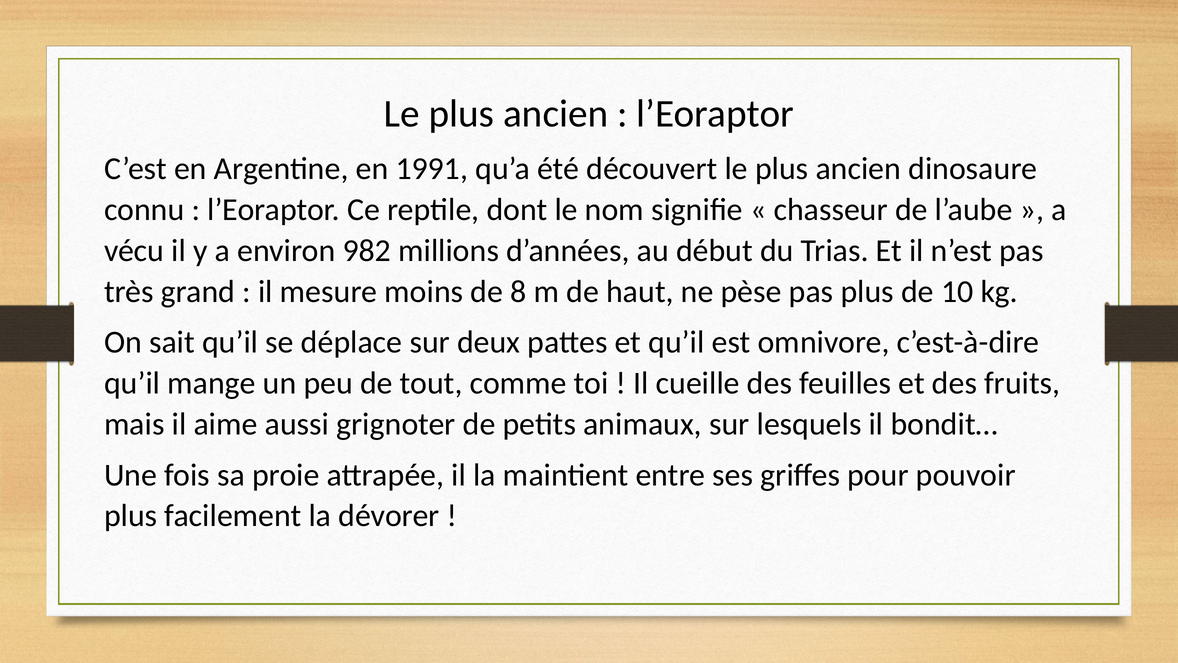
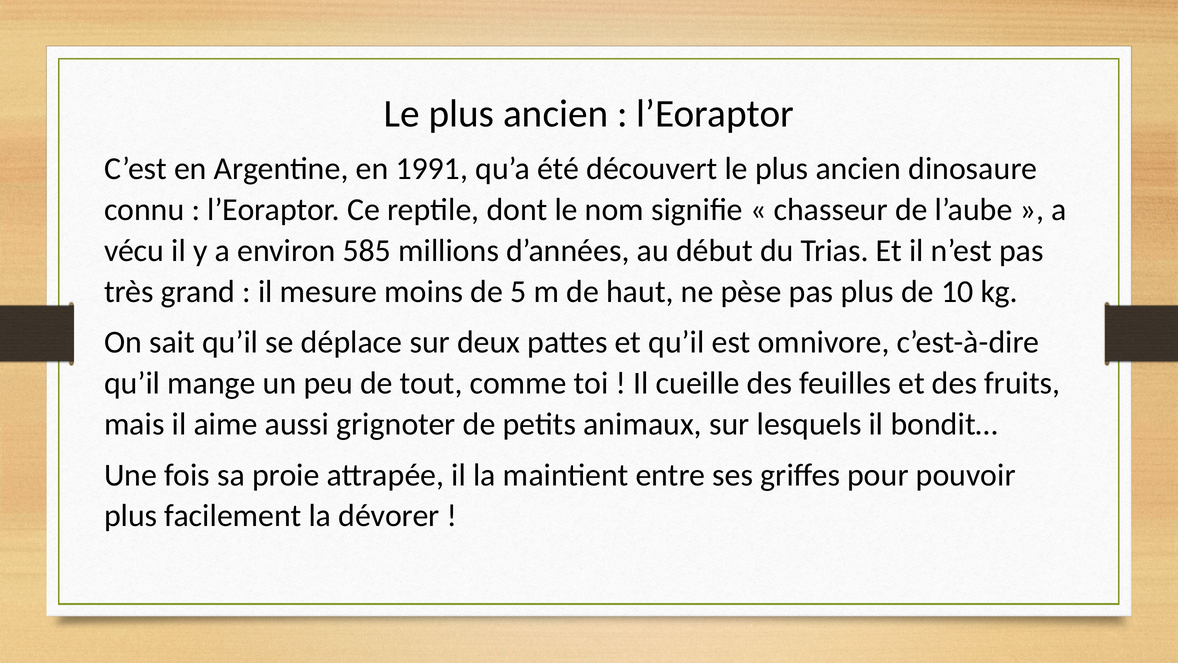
982: 982 -> 585
8: 8 -> 5
